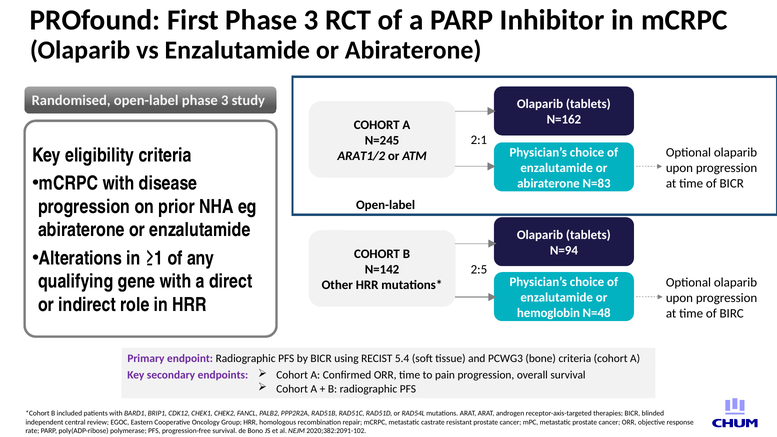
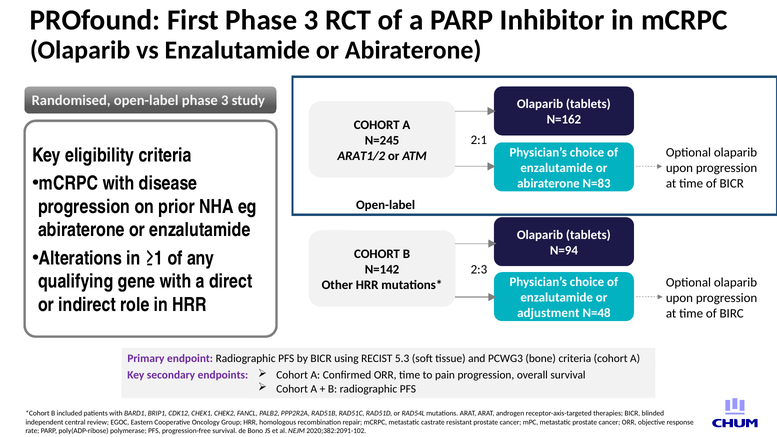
2:5: 2:5 -> 2:3
hemoglobin: hemoglobin -> adjustment
5.4: 5.4 -> 5.3
